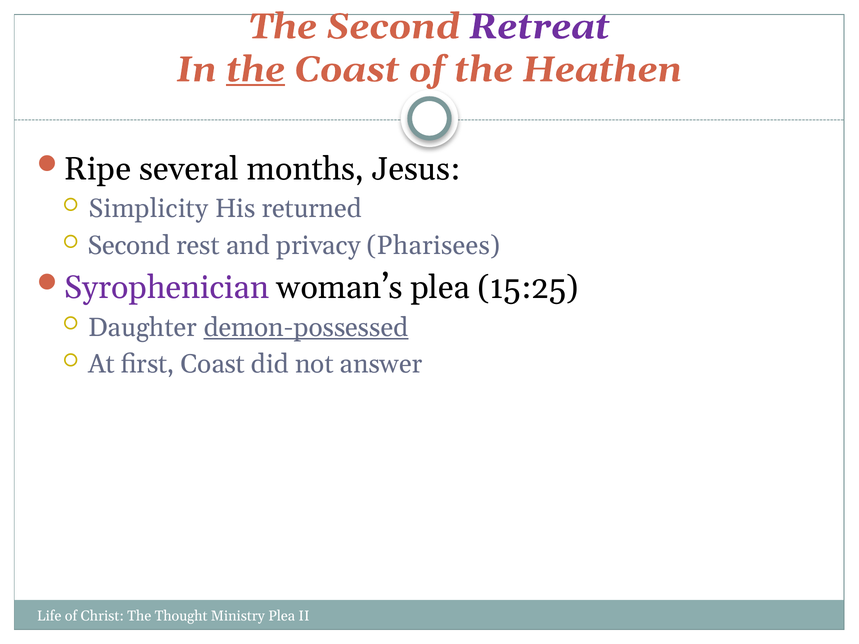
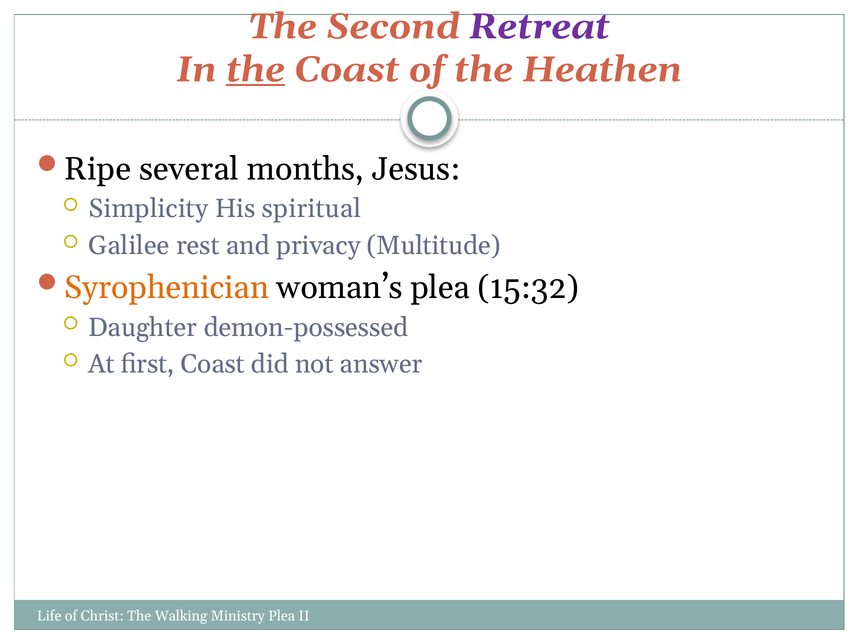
returned: returned -> spiritual
Second at (129, 246): Second -> Galilee
Pharisees: Pharisees -> Multitude
Syrophenician colour: purple -> orange
15:25: 15:25 -> 15:32
demon-possessed underline: present -> none
Thought: Thought -> Walking
